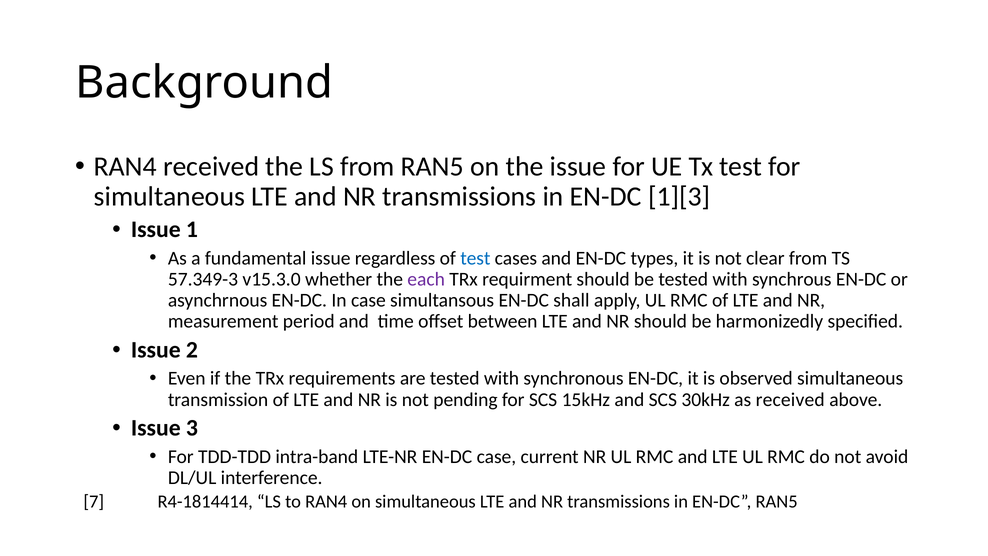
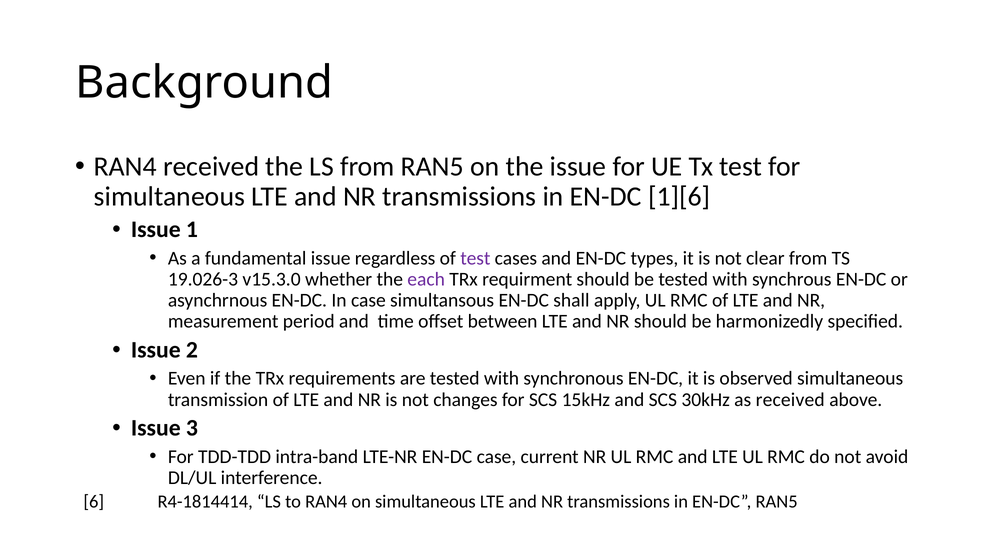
1][3: 1][3 -> 1][6
test at (475, 258) colour: blue -> purple
57.349-3: 57.349-3 -> 19.026-3
pending: pending -> changes
7: 7 -> 6
